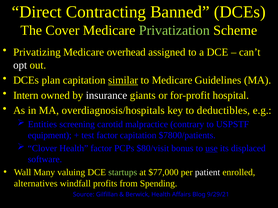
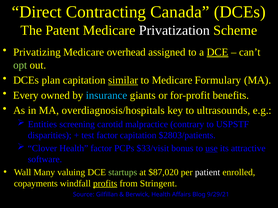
Banned: Banned -> Canada
Cover: Cover -> Patent
Privatization colour: light green -> white
DCE at (218, 52) underline: none -> present
opt colour: white -> light green
Guidelines: Guidelines -> Formulary
Intern: Intern -> Every
insurance colour: white -> light blue
hospital: hospital -> benefits
deductibles: deductibles -> ultrasounds
equipment: equipment -> disparities
$7800/patients: $7800/patients -> $2803/patients
$80/visit: $80/visit -> $33/visit
displaced: displaced -> attractive
$77,000: $77,000 -> $87,020
alternatives: alternatives -> copayments
profits underline: none -> present
Spending: Spending -> Stringent
